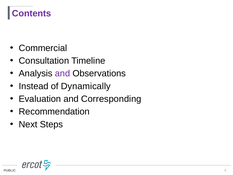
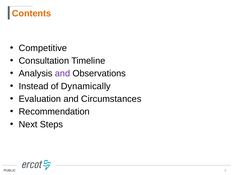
Contents colour: purple -> orange
Commercial: Commercial -> Competitive
Corresponding: Corresponding -> Circumstances
